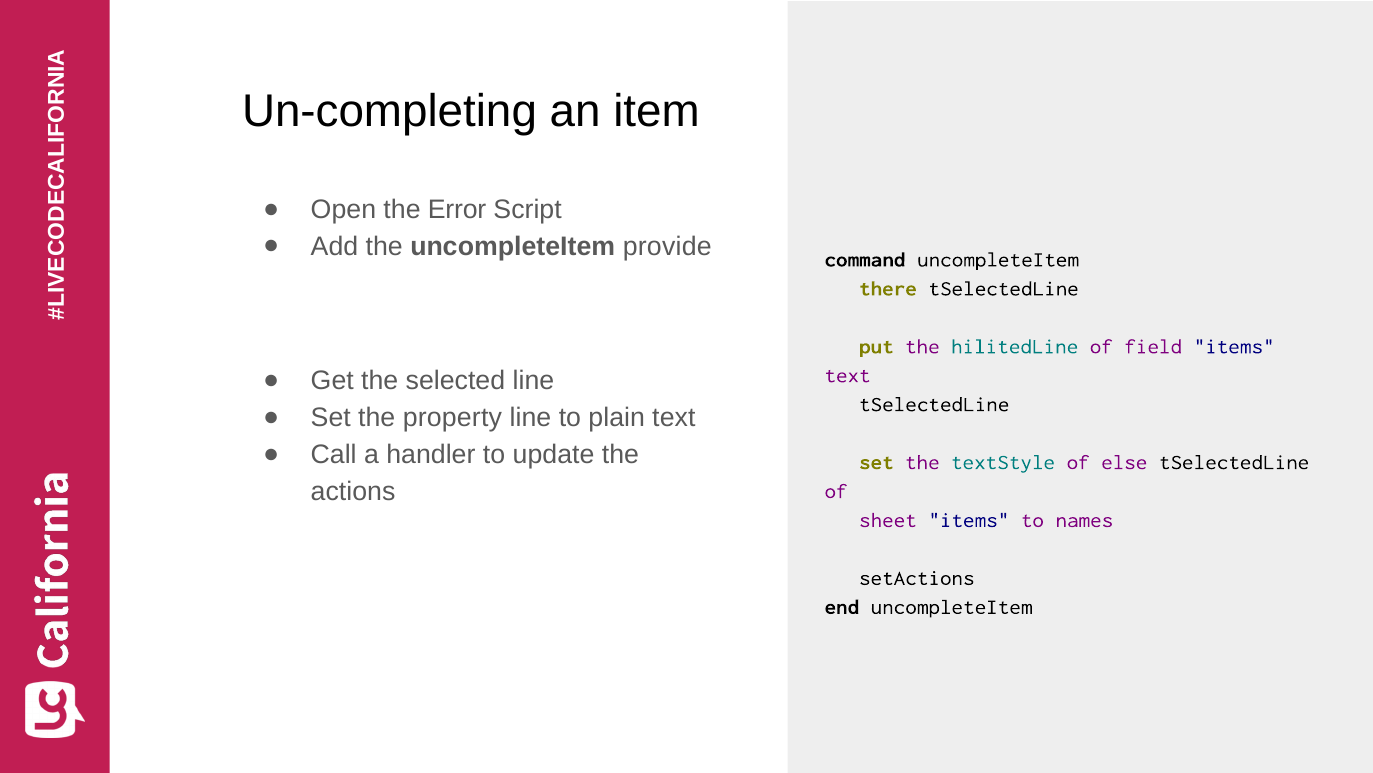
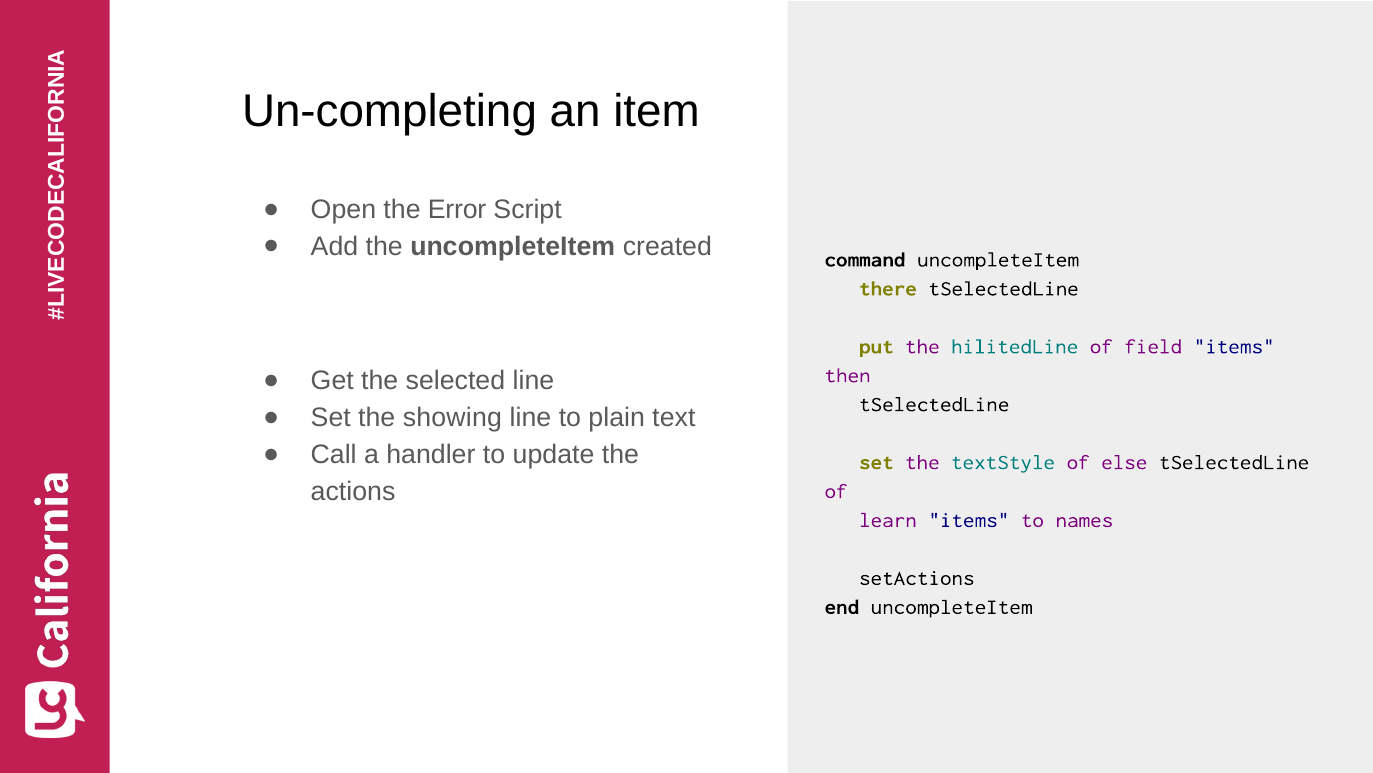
provide: provide -> created
text at (848, 375): text -> then
property: property -> showing
sheet: sheet -> learn
